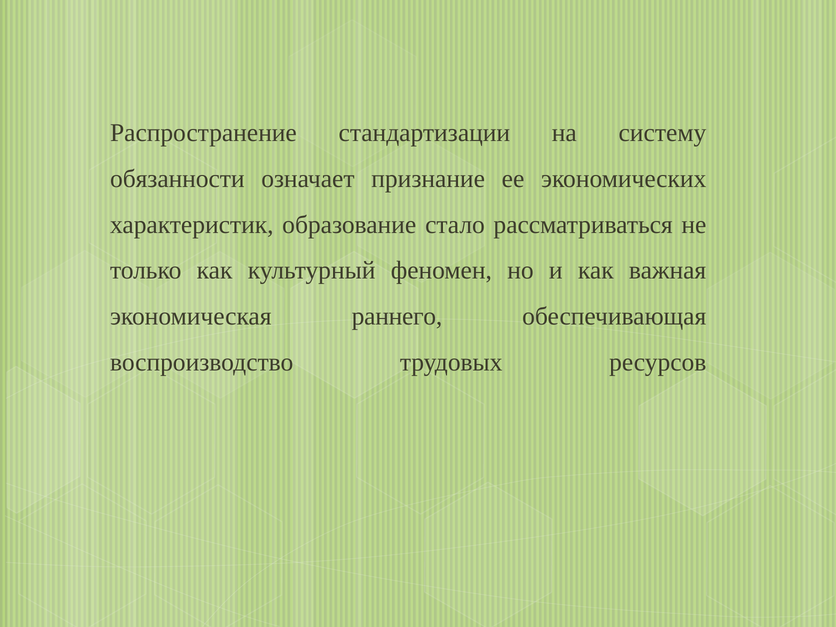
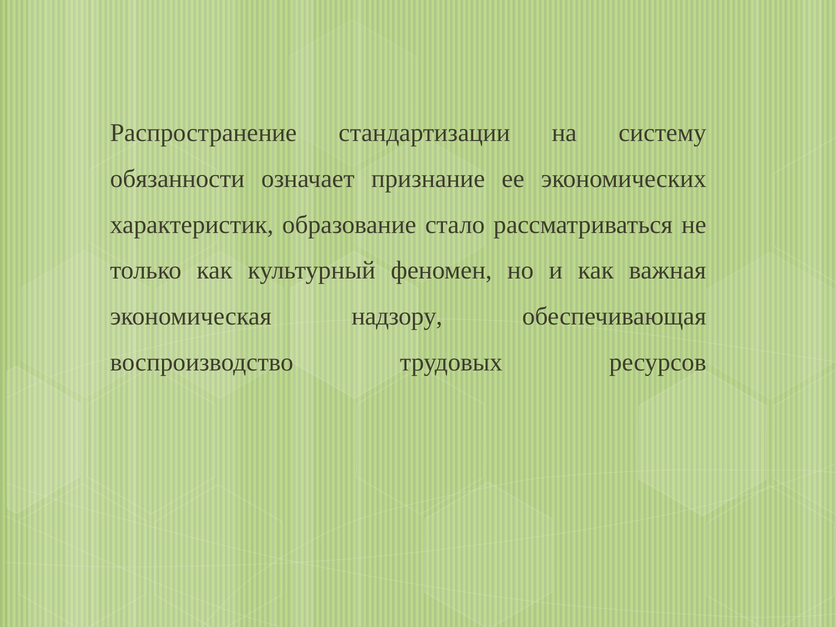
раннего: раннего -> надзору
